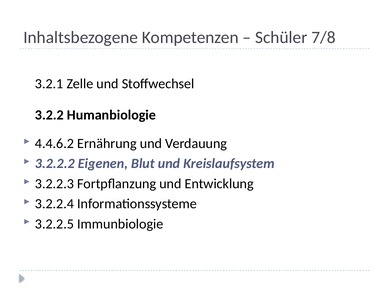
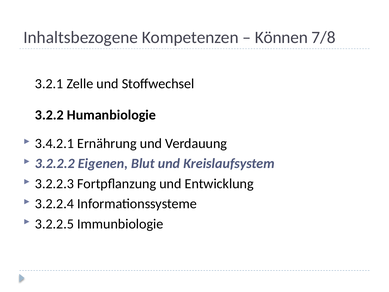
Schüler: Schüler -> Können
4.4.6.2: 4.4.6.2 -> 3.4.2.1
